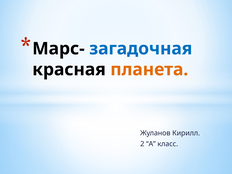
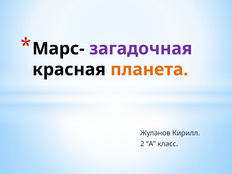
загадочная colour: blue -> purple
